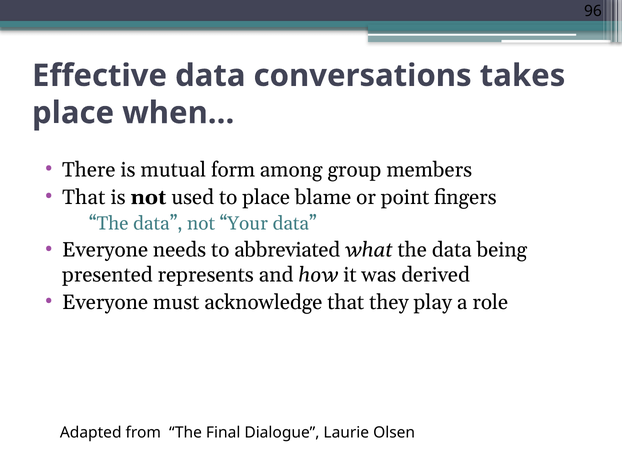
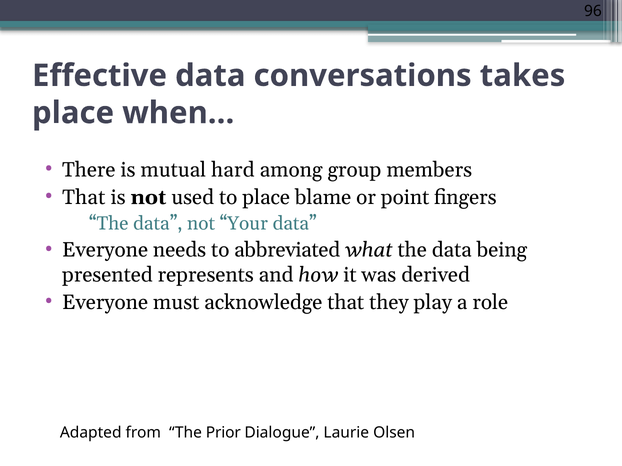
form: form -> hard
Final: Final -> Prior
